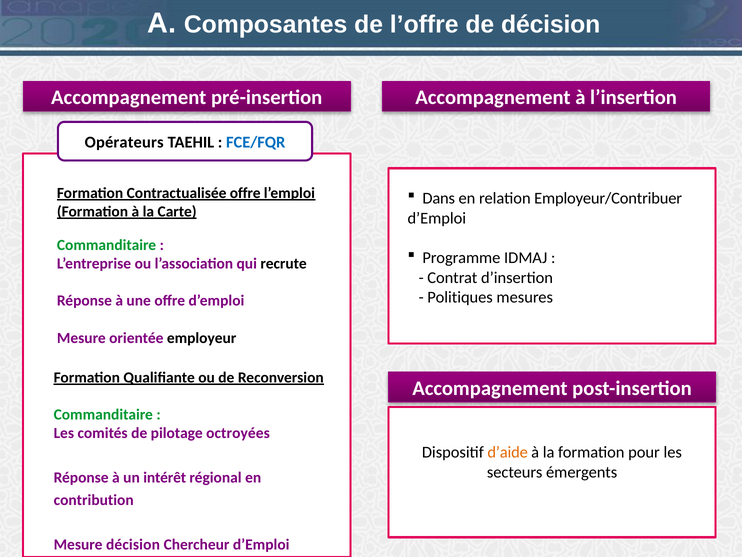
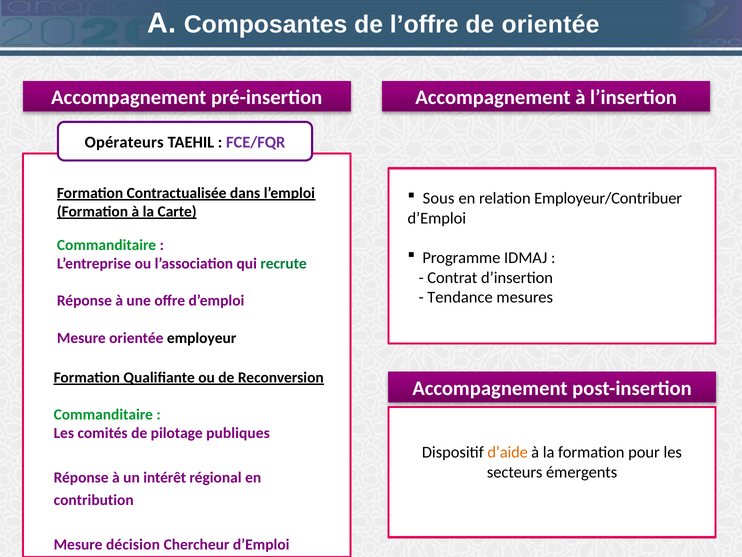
de décision: décision -> orientée
FCE/FQR colour: blue -> purple
Contractualisée offre: offre -> dans
Dans: Dans -> Sous
recrute colour: black -> green
Politiques: Politiques -> Tendance
octroyées: octroyées -> publiques
